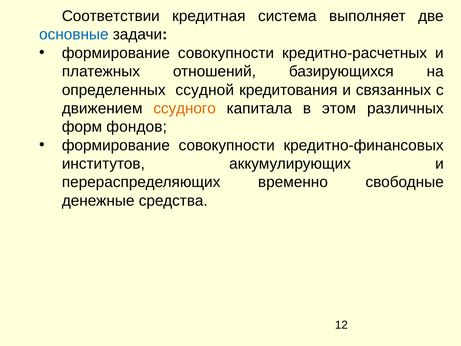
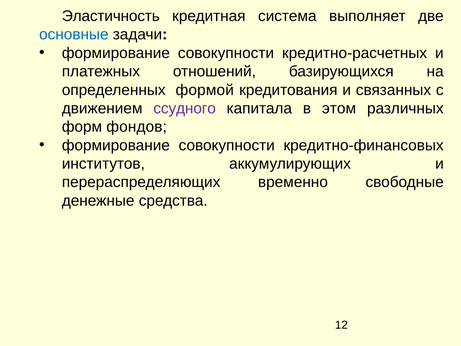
Соответствии: Соответствии -> Эластичность
ссудной: ссудной -> формой
ссудного colour: orange -> purple
